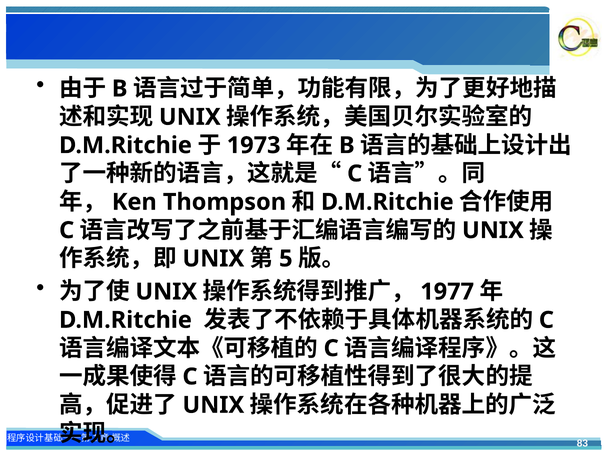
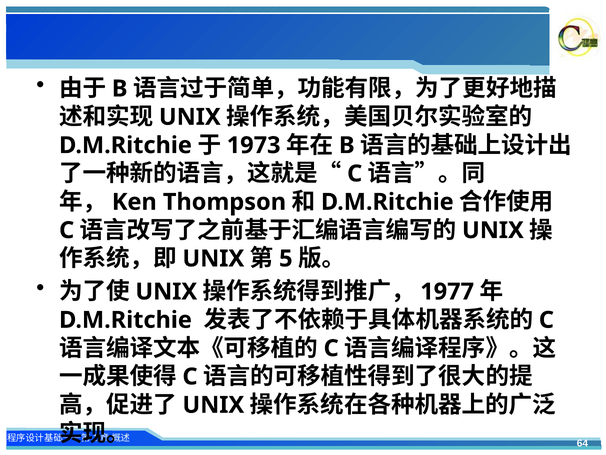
83: 83 -> 64
